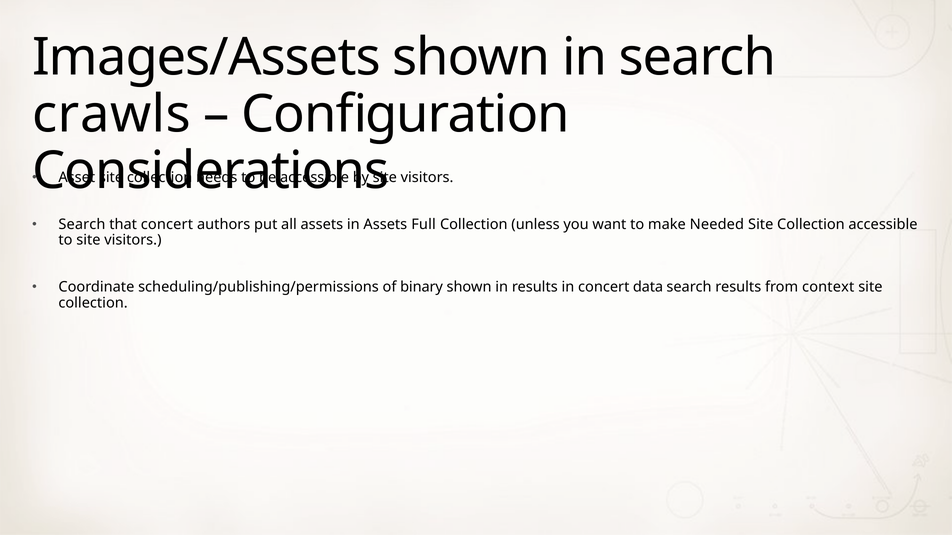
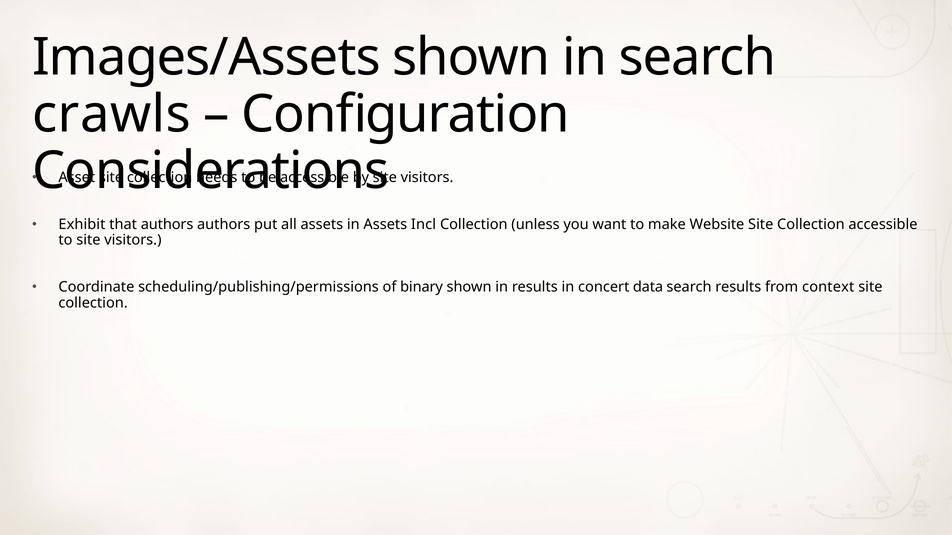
Search at (82, 225): Search -> Exhibit
that concert: concert -> authors
Full: Full -> Incl
Needed: Needed -> Website
